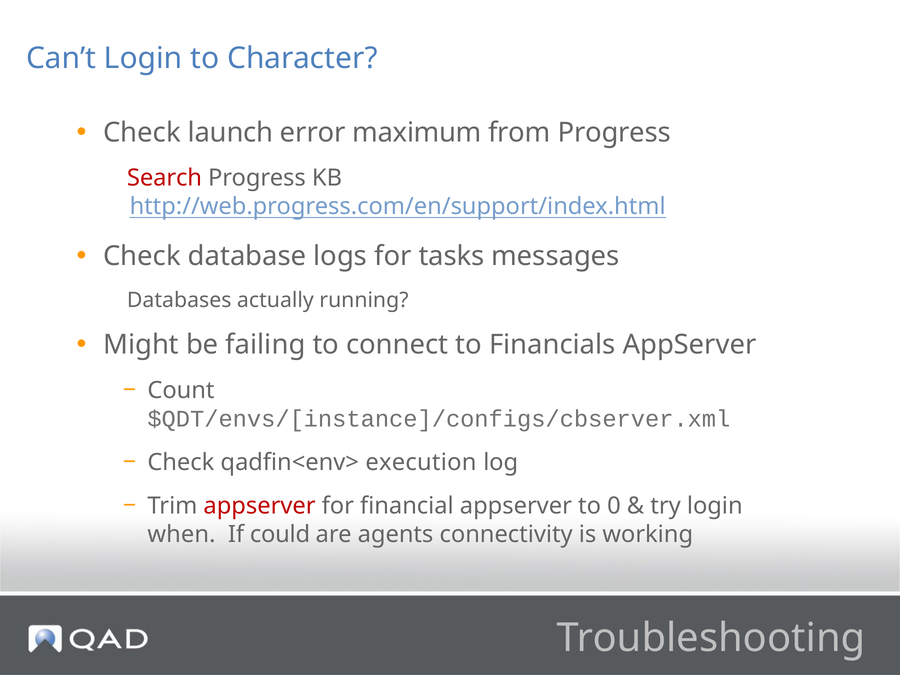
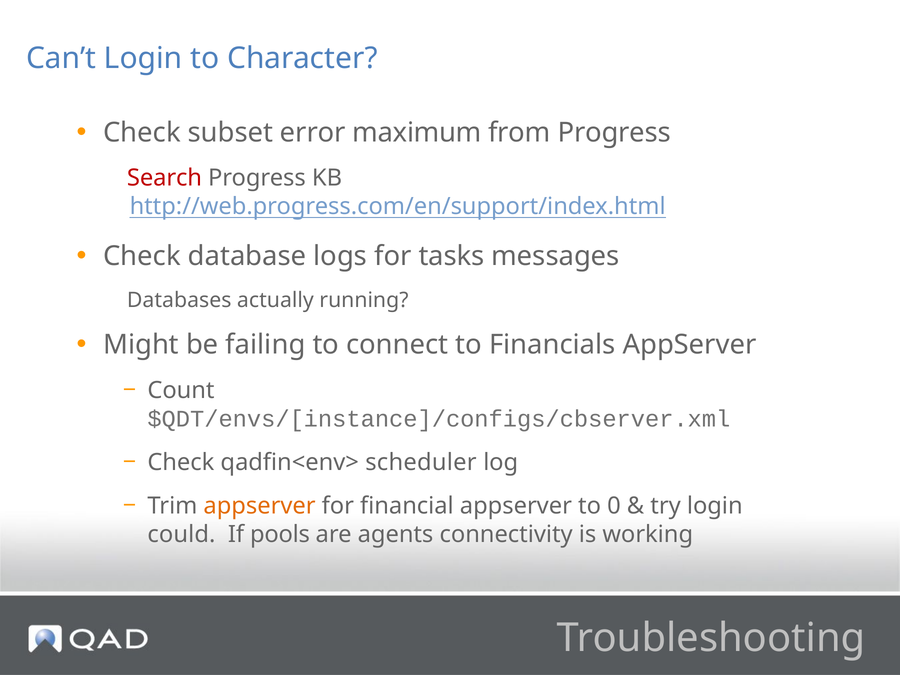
launch: launch -> subset
execution: execution -> scheduler
appserver at (260, 506) colour: red -> orange
when: when -> could
could: could -> pools
